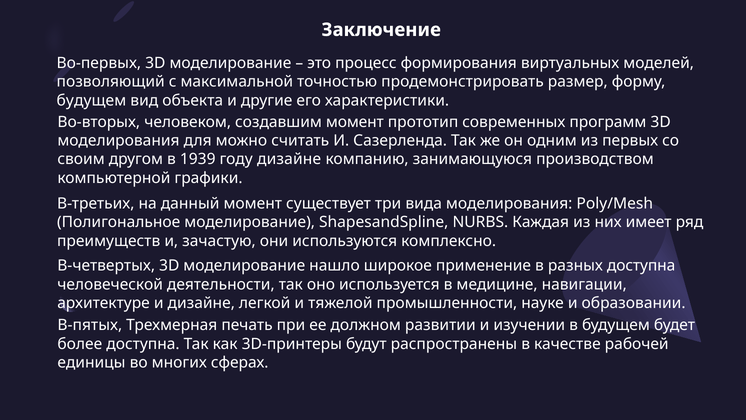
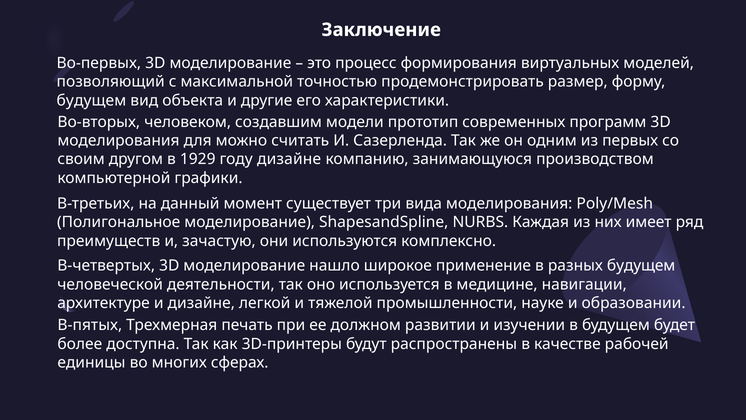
создавшим момент: момент -> модели
1939: 1939 -> 1929
разных доступна: доступна -> будущем
